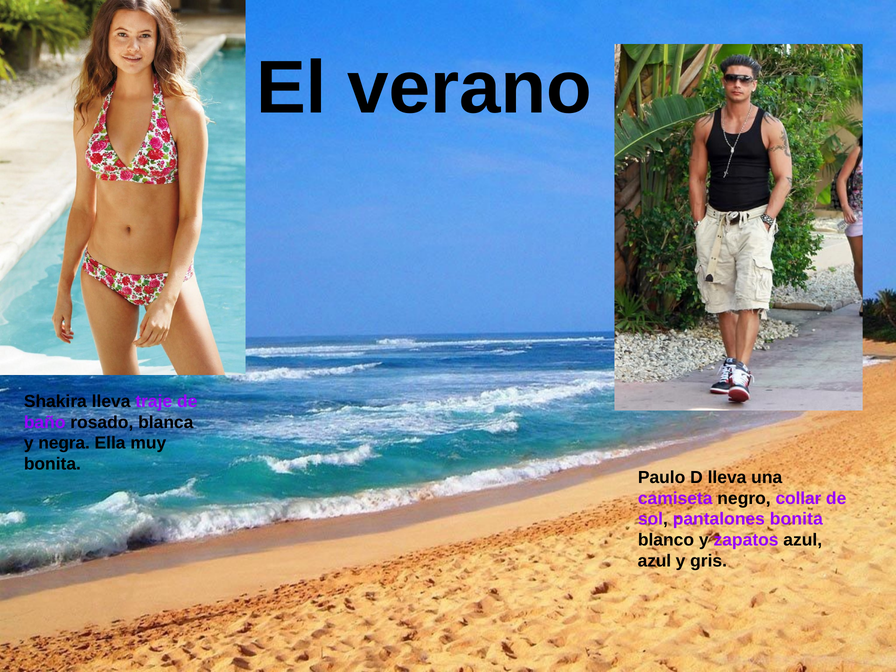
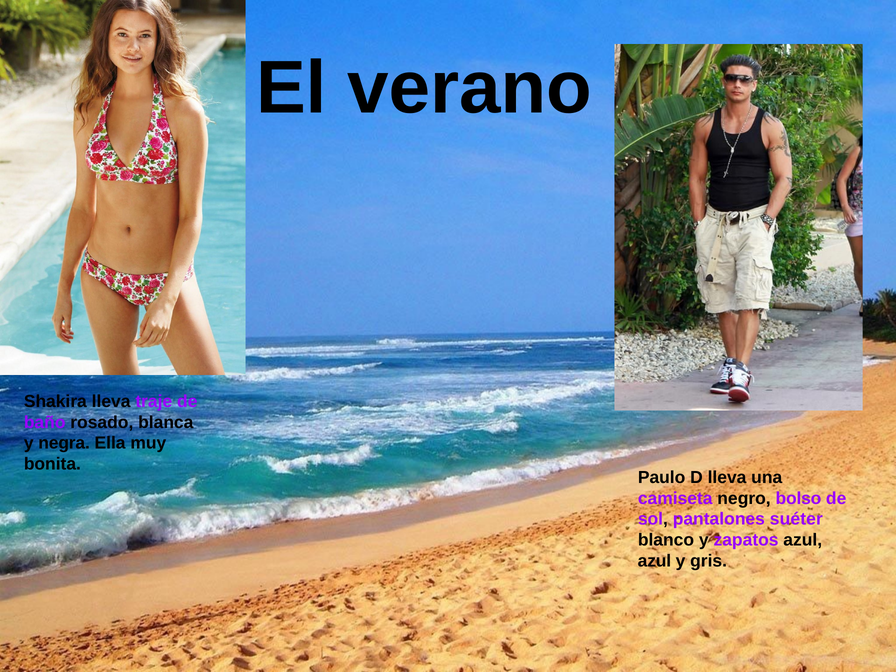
collar: collar -> bolso
pantalones bonita: bonita -> suéter
